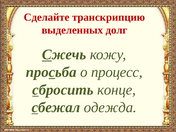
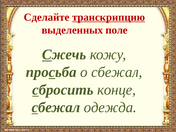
транскрипцию underline: none -> present
долг: долг -> поле
о процесс: процесс -> сбежал
